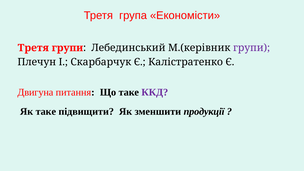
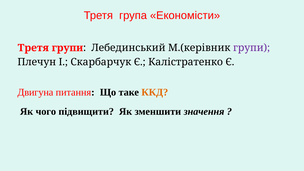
ККД colour: purple -> orange
Як таке: таке -> чого
продукції: продукції -> значення
